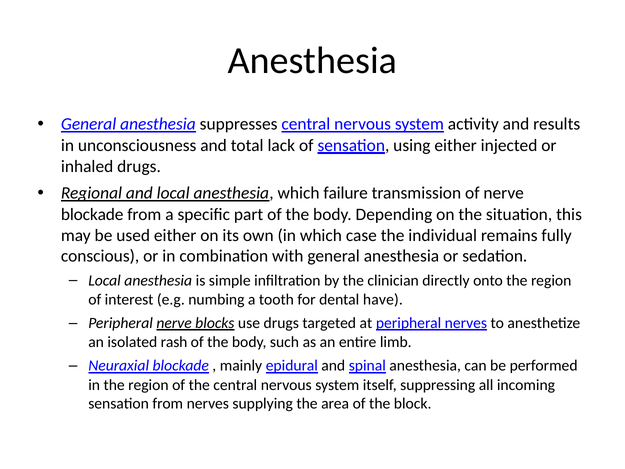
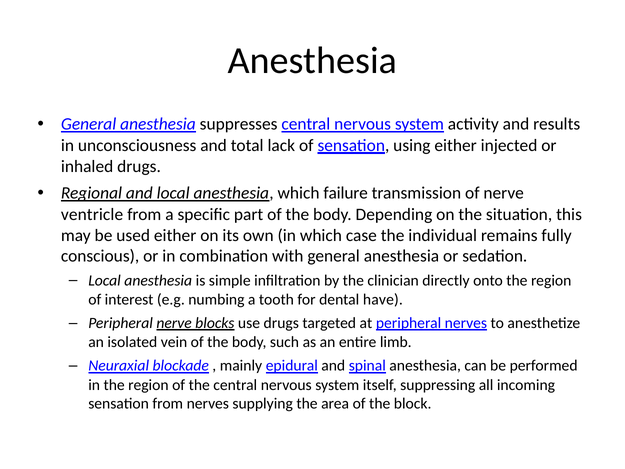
blockade at (92, 214): blockade -> ventricle
rash: rash -> vein
